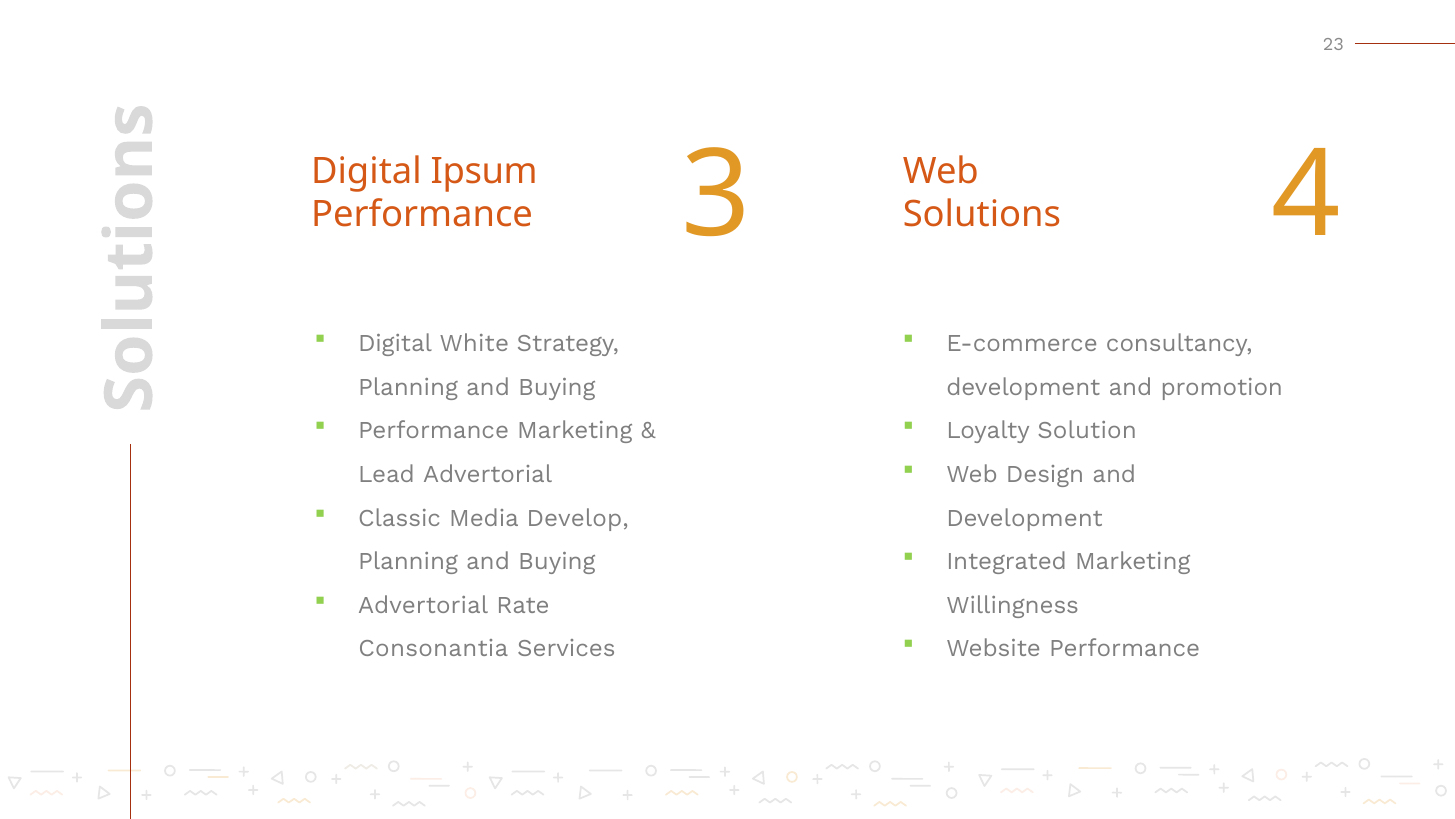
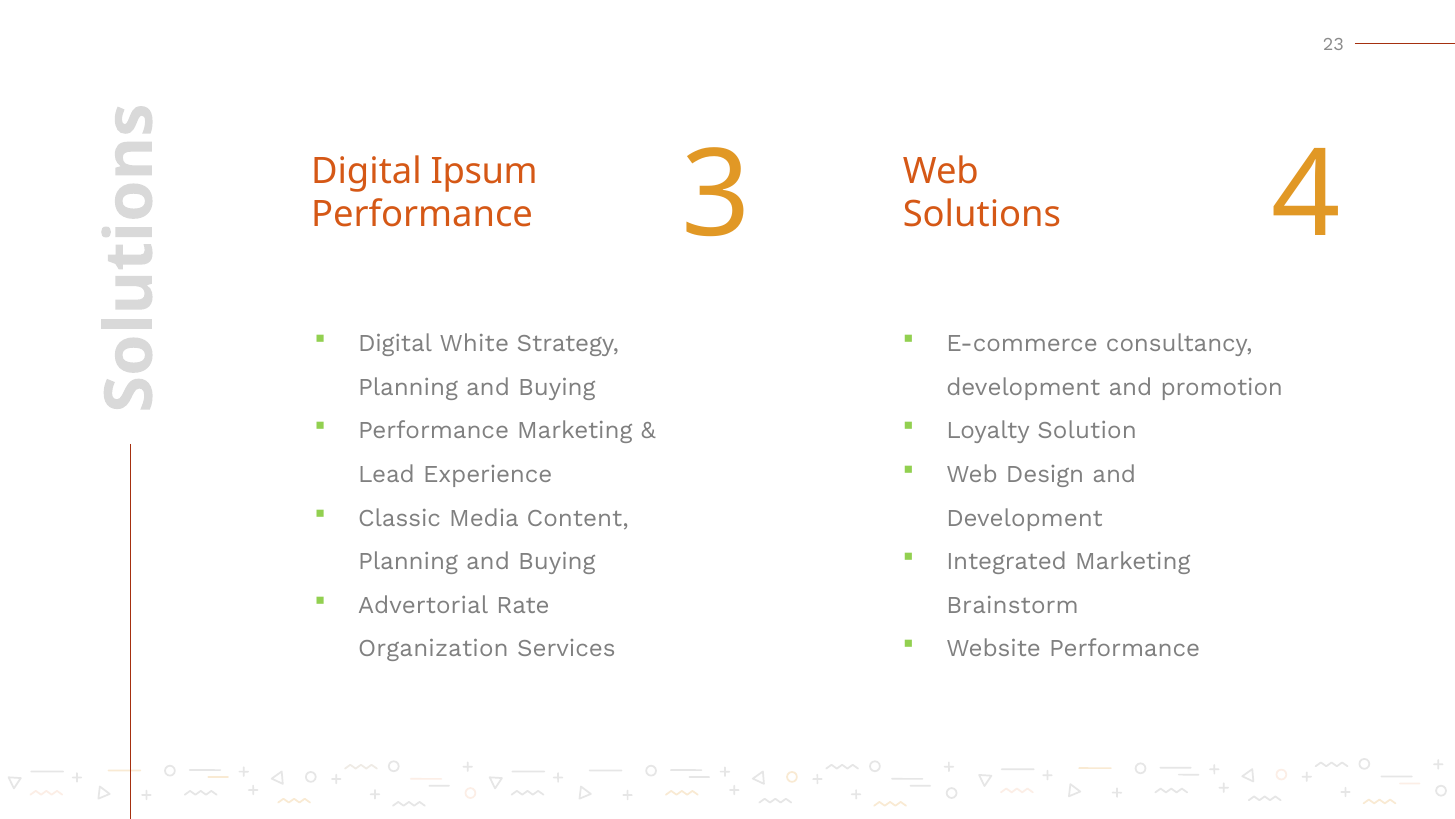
Lead Advertorial: Advertorial -> Experience
Develop: Develop -> Content
Willingness: Willingness -> Brainstorm
Consonantia: Consonantia -> Organization
